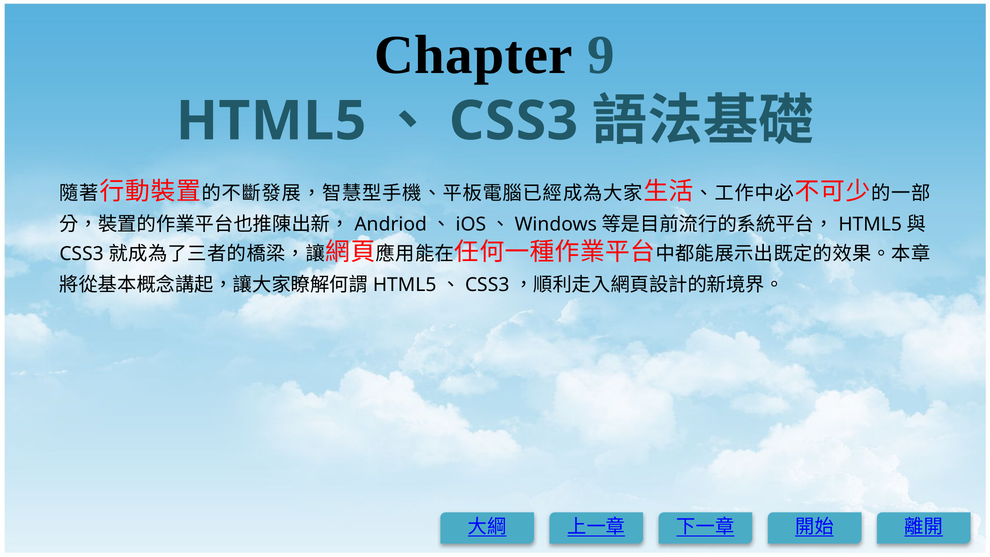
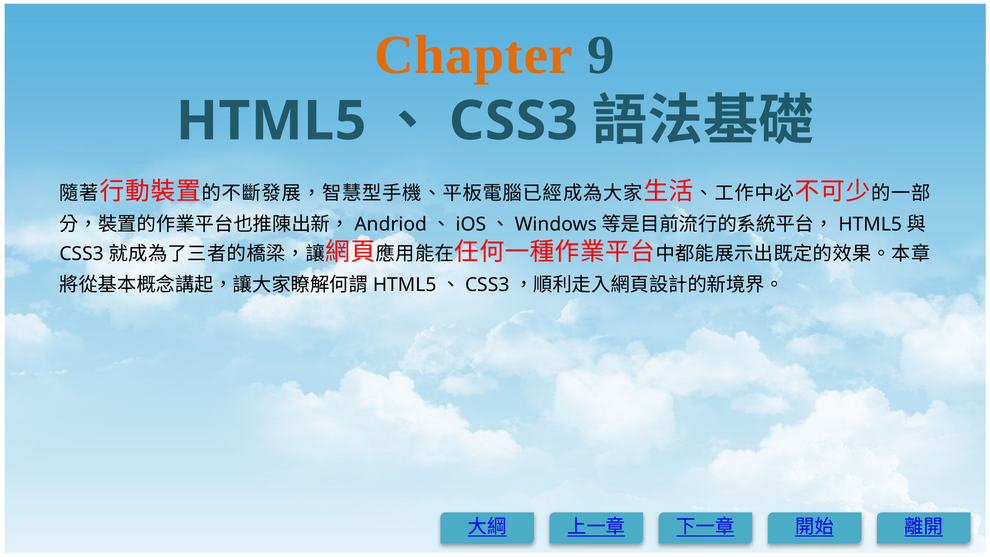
Chapter colour: black -> orange
